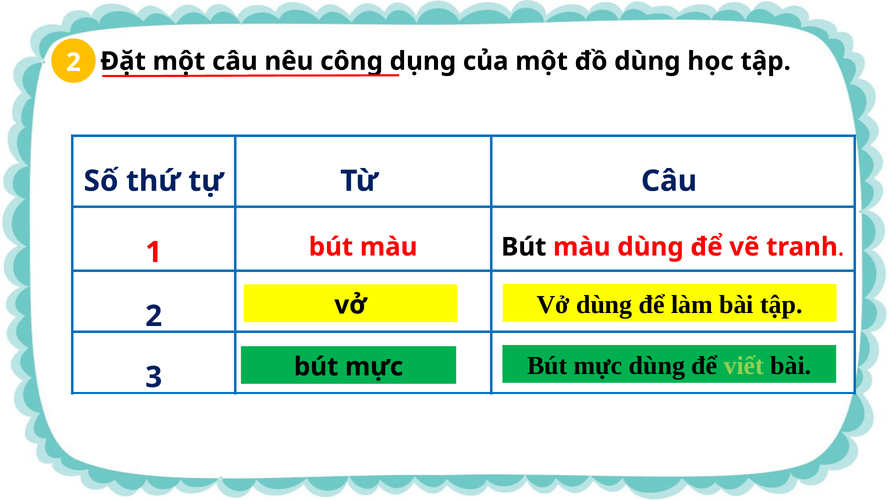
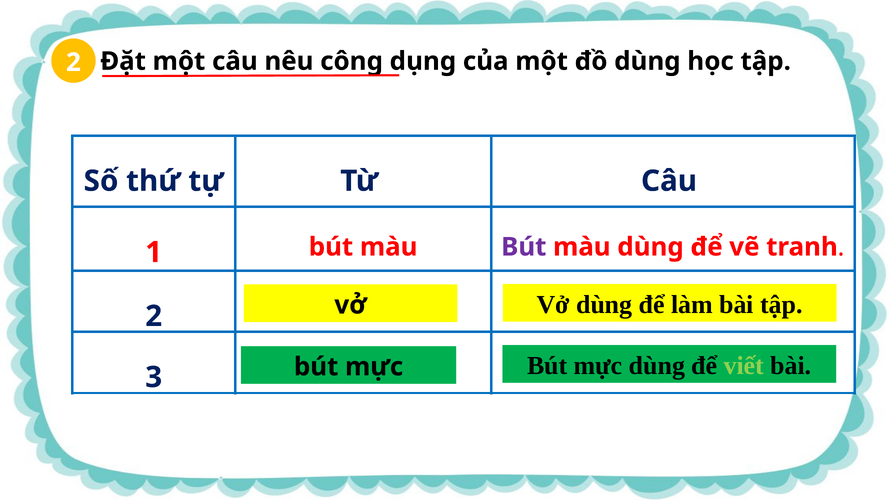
Bút at (524, 247) colour: black -> purple
